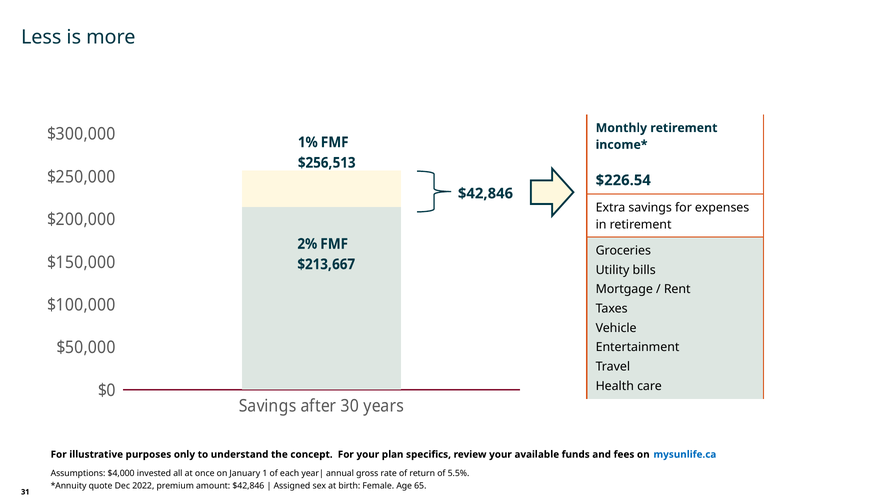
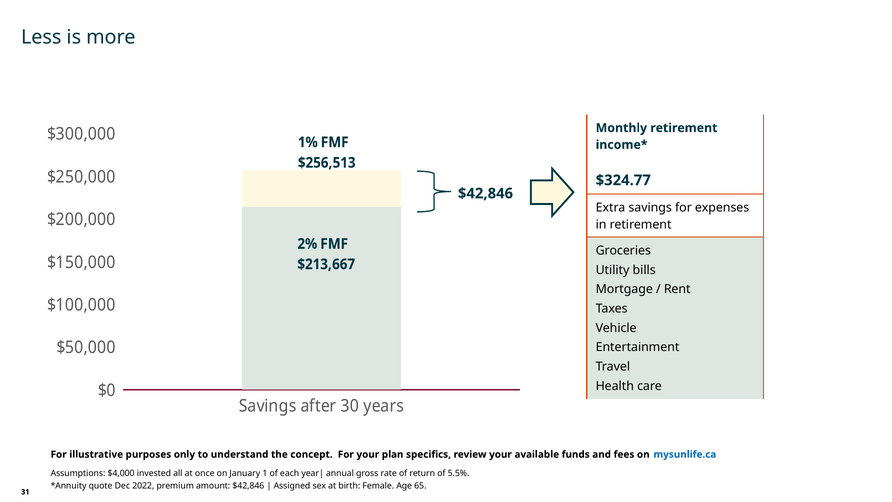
$226.54: $226.54 -> $324.77
